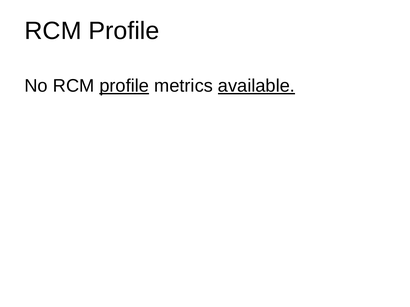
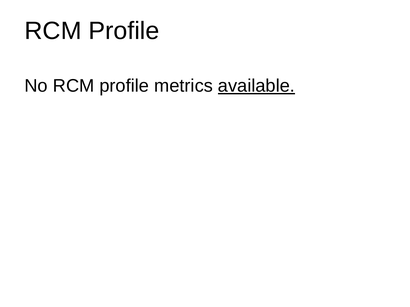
profile at (124, 86) underline: present -> none
